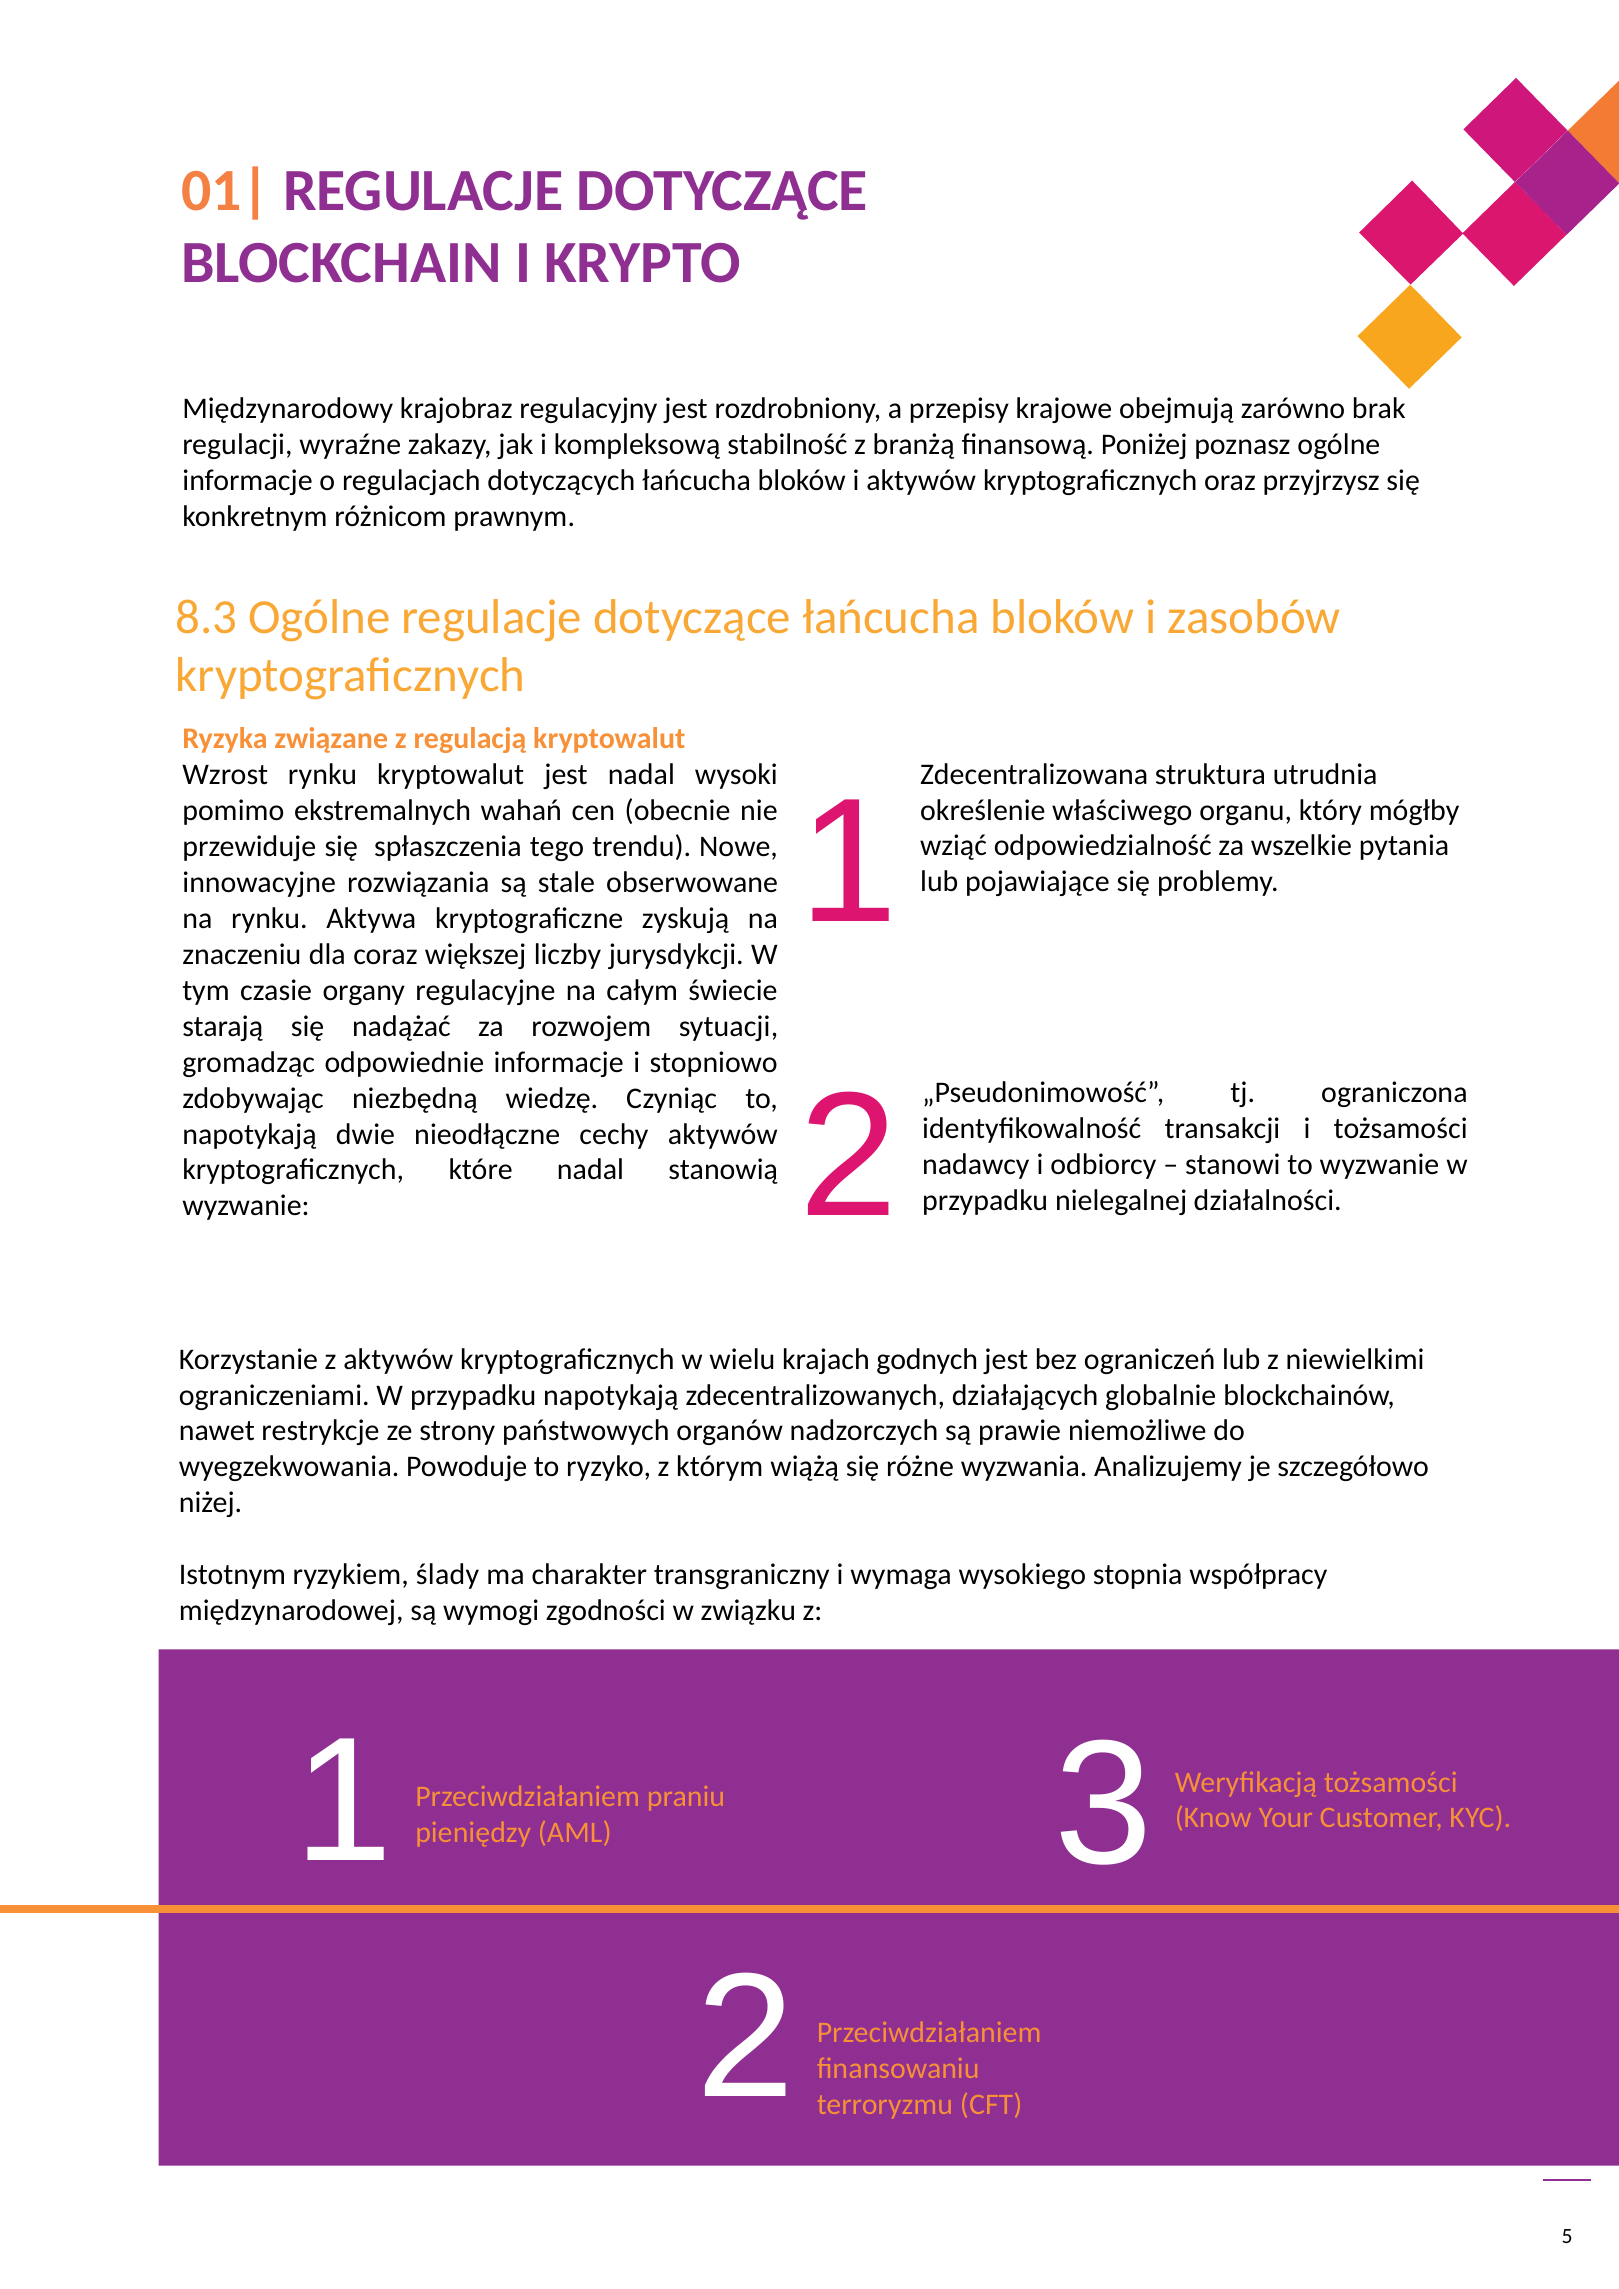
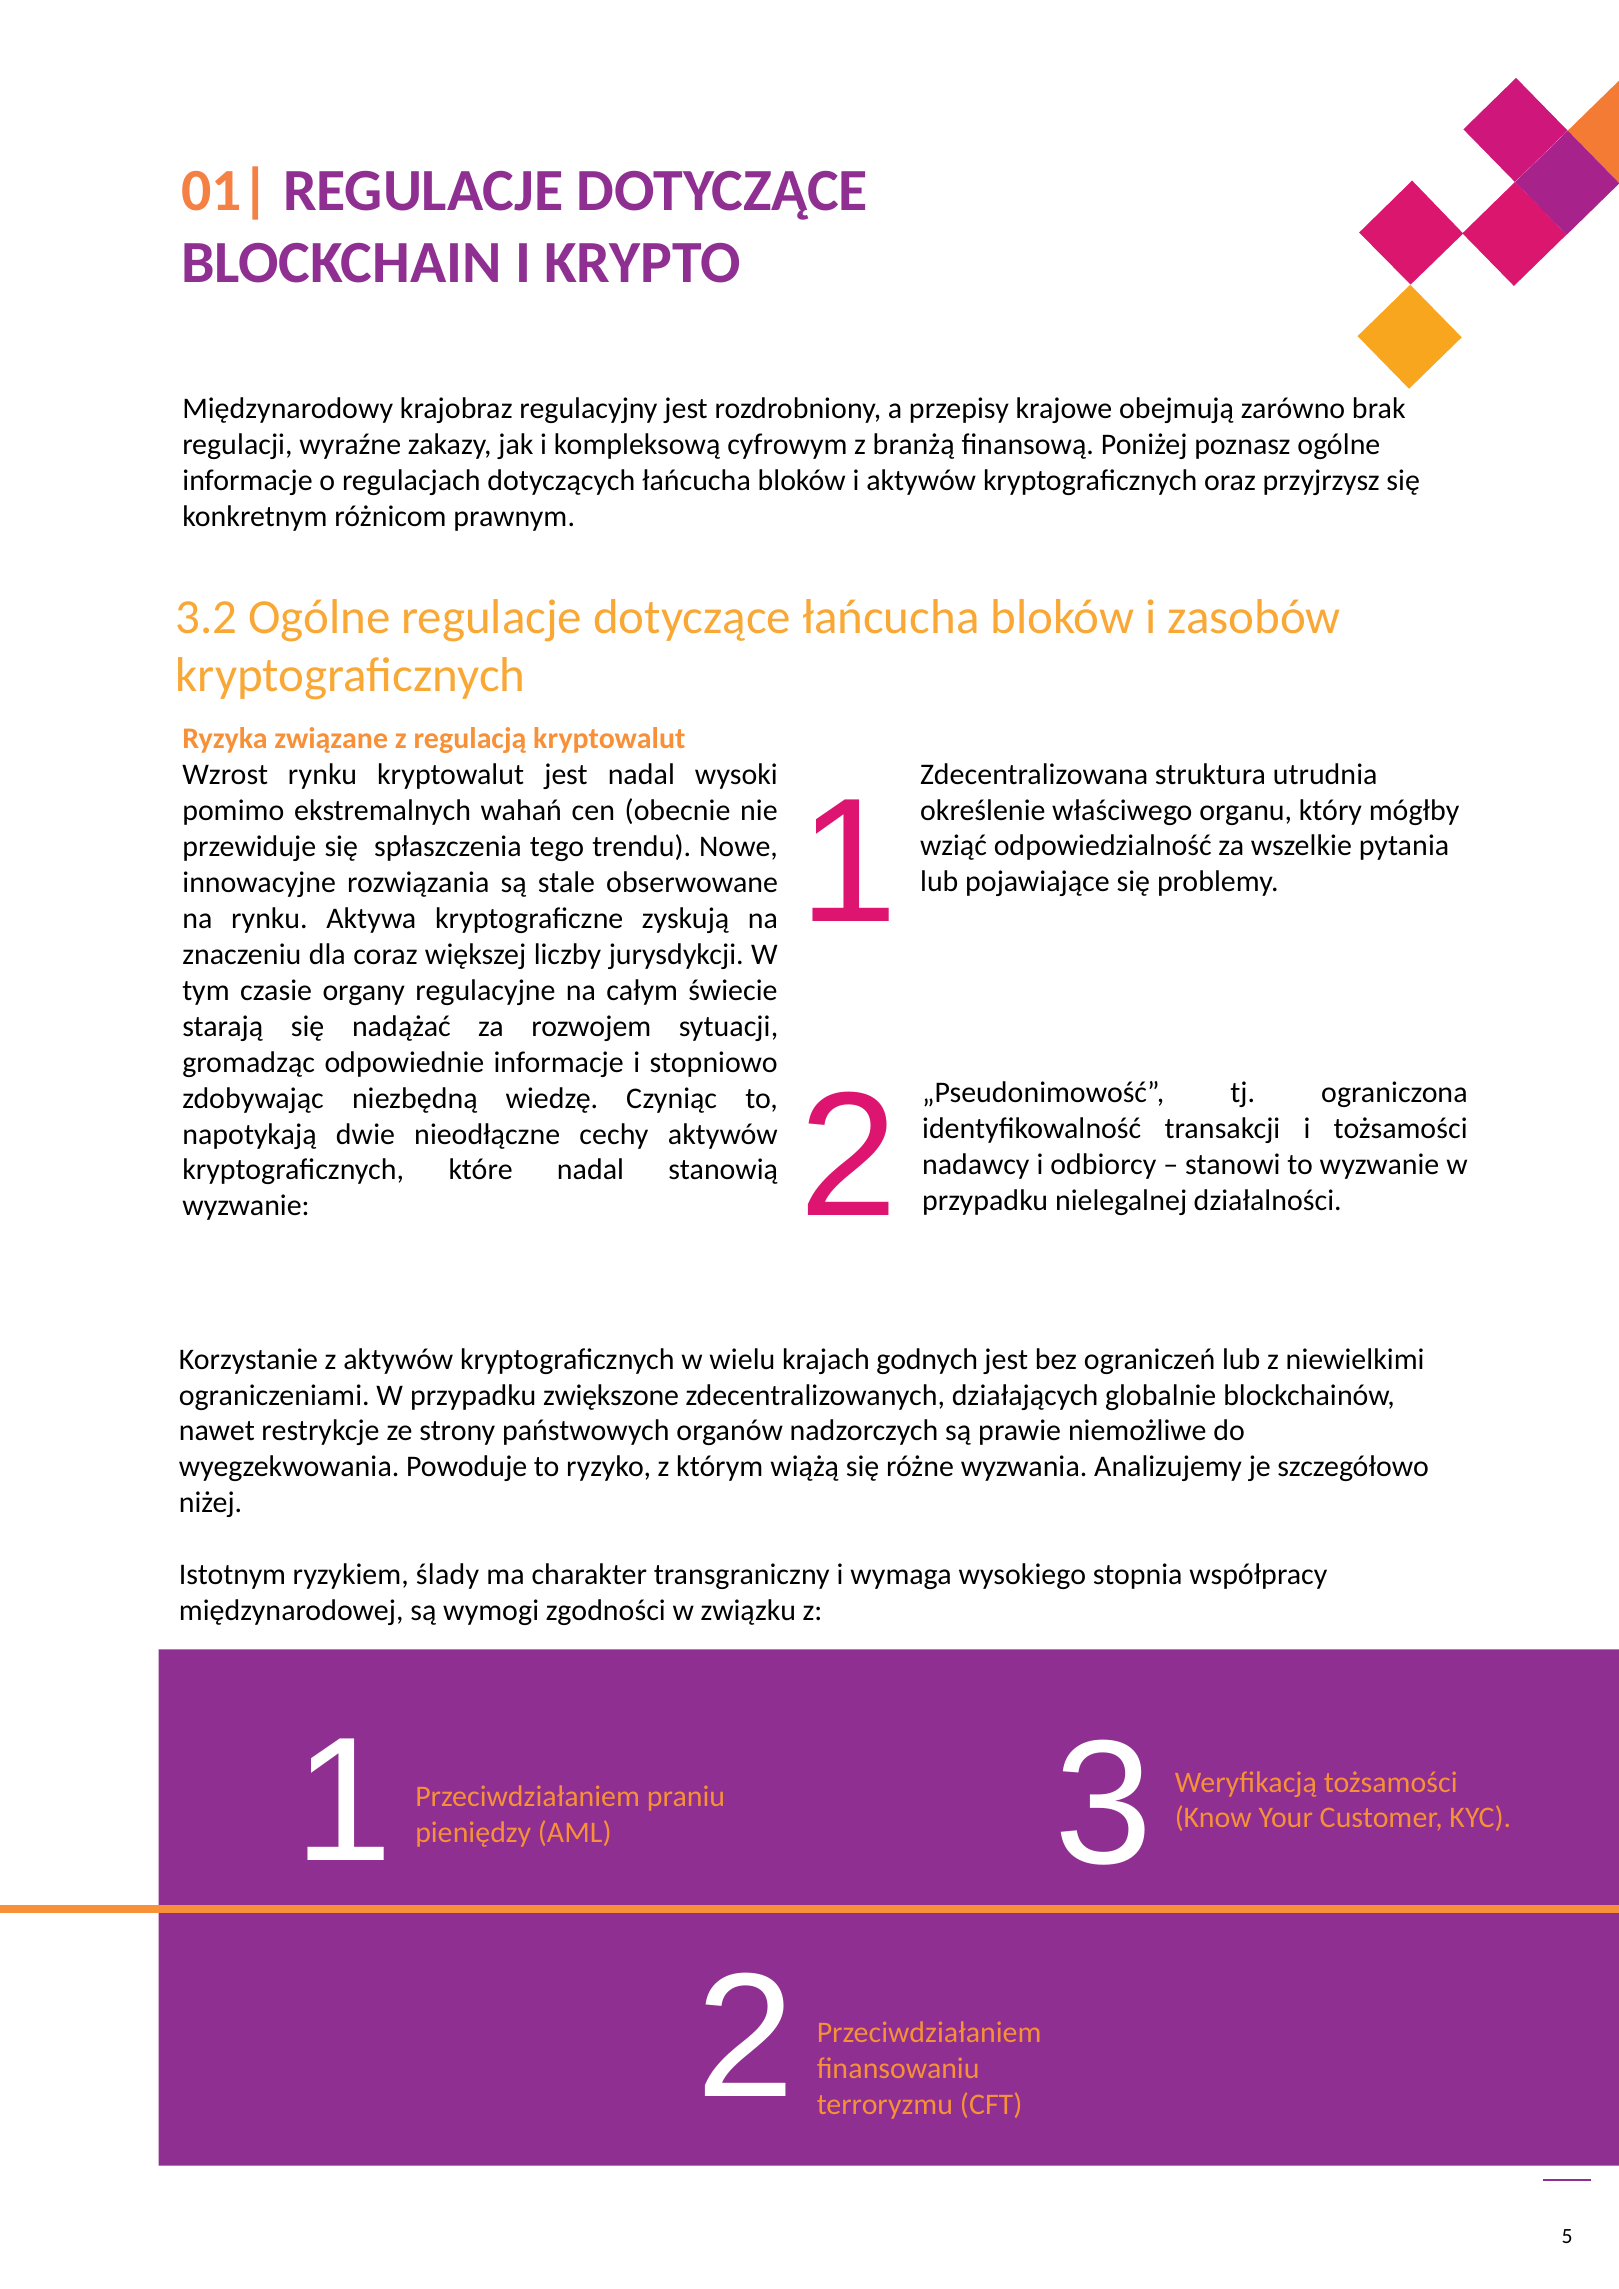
stabilność: stabilność -> cyfrowym
8.3: 8.3 -> 3.2
przypadku napotykają: napotykają -> zwiększone
